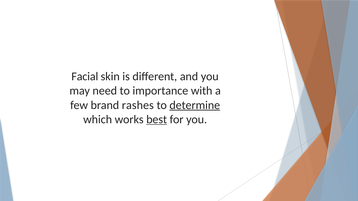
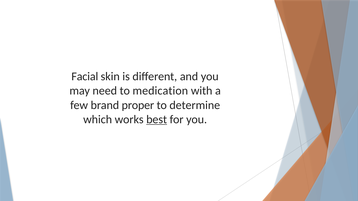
importance: importance -> medication
rashes: rashes -> proper
determine underline: present -> none
